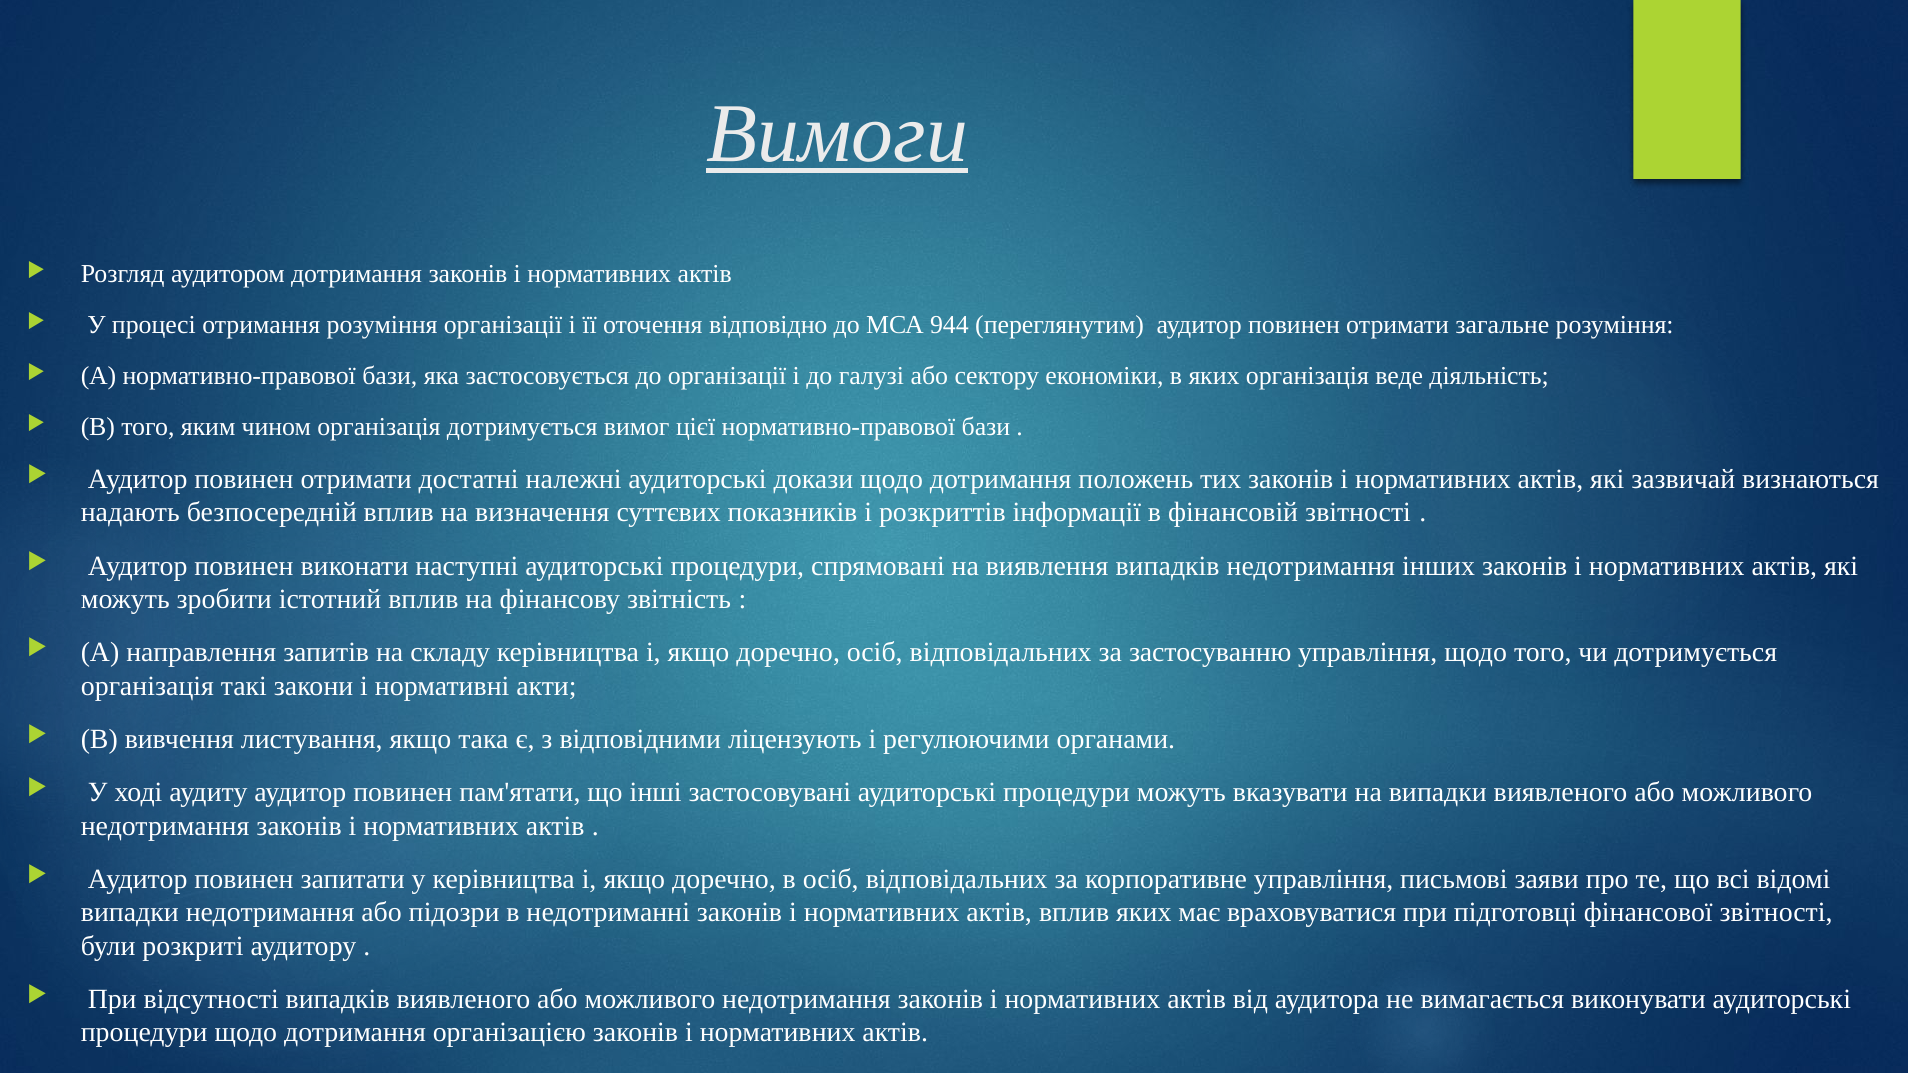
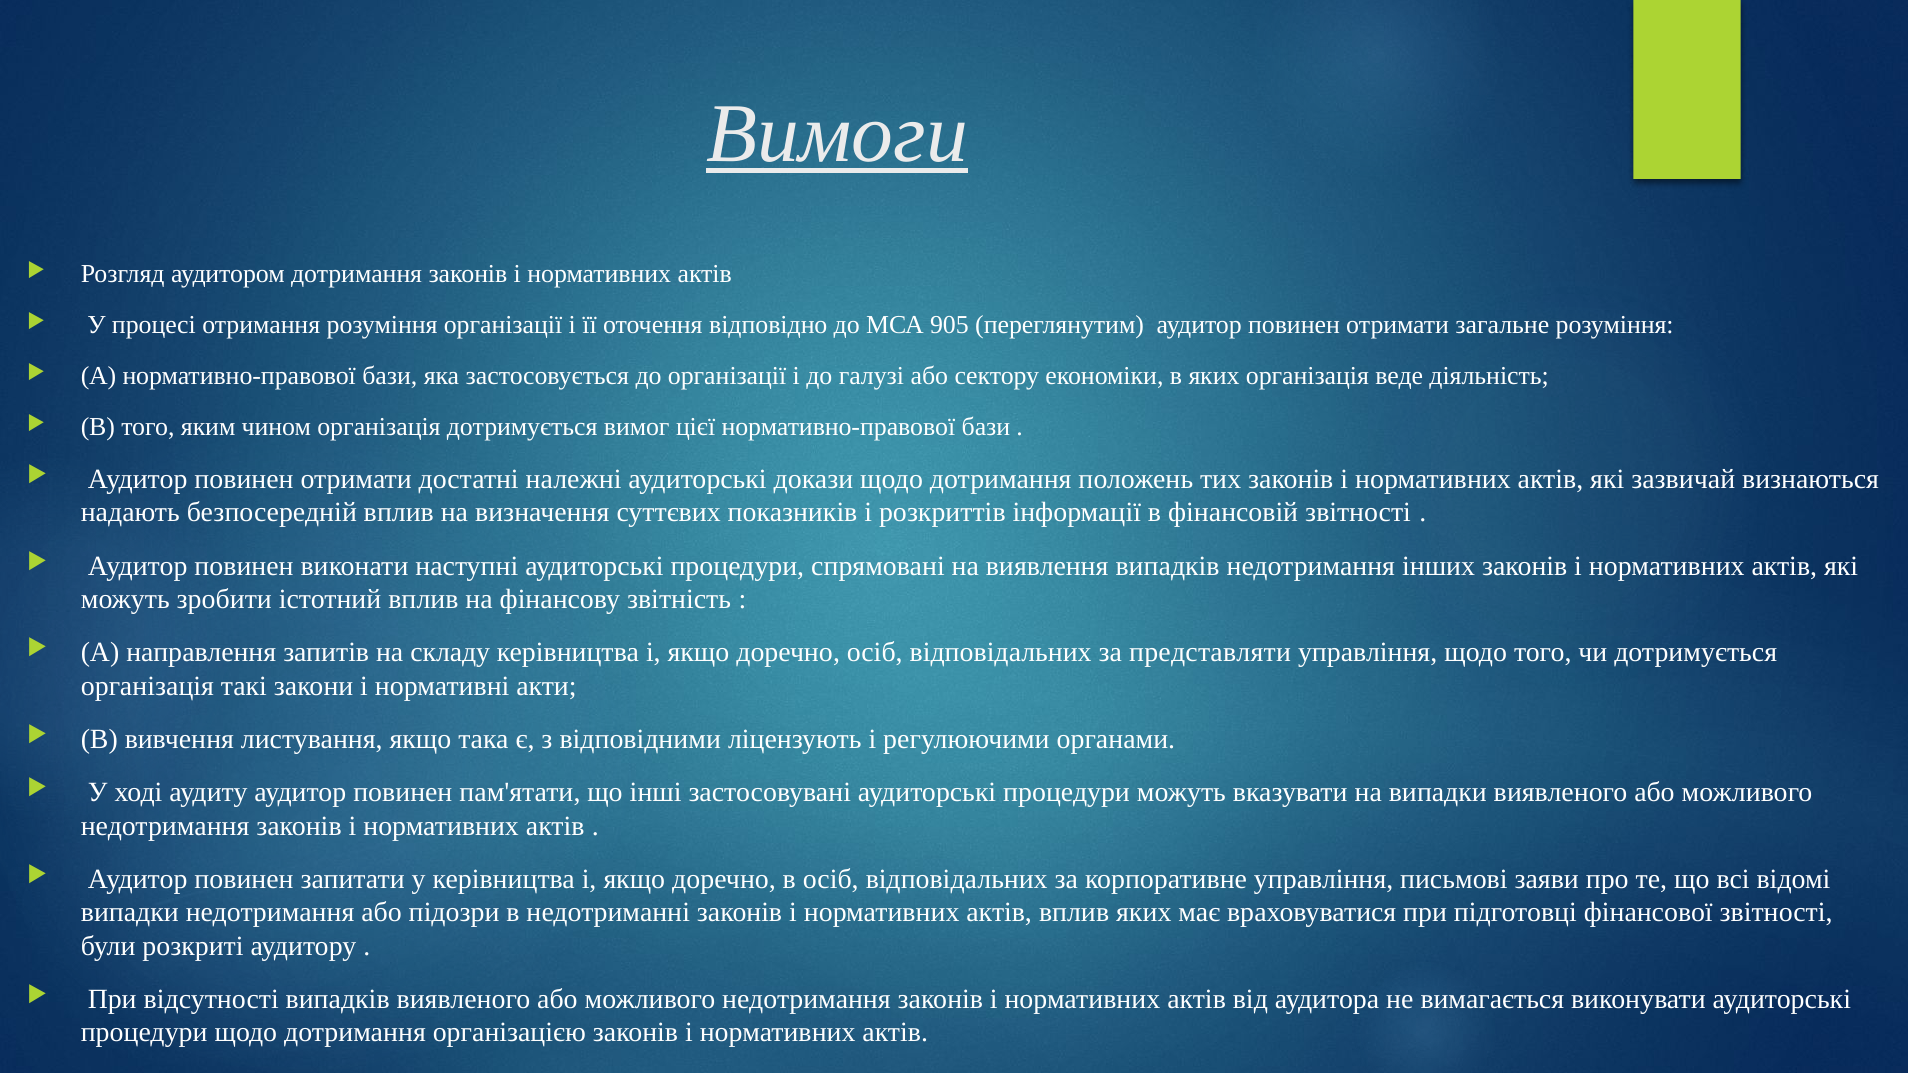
944: 944 -> 905
застосуванню: застосуванню -> представляти
